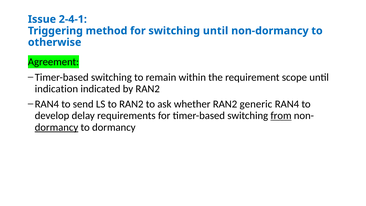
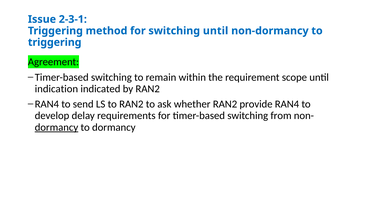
2-4-1: 2-4-1 -> 2-3-1
otherwise at (55, 42): otherwise -> triggering
generic: generic -> provide
from underline: present -> none
